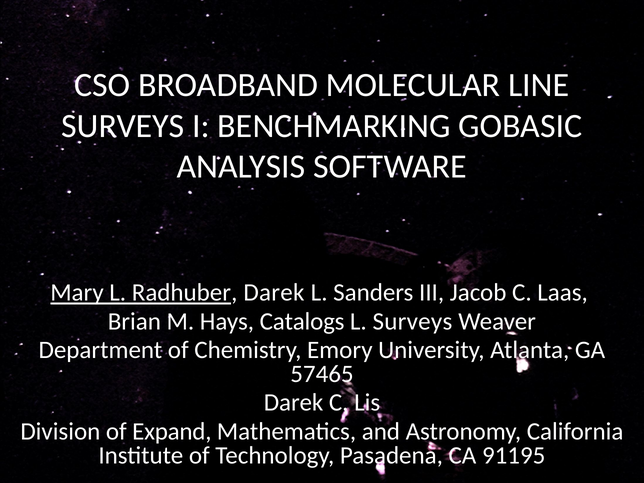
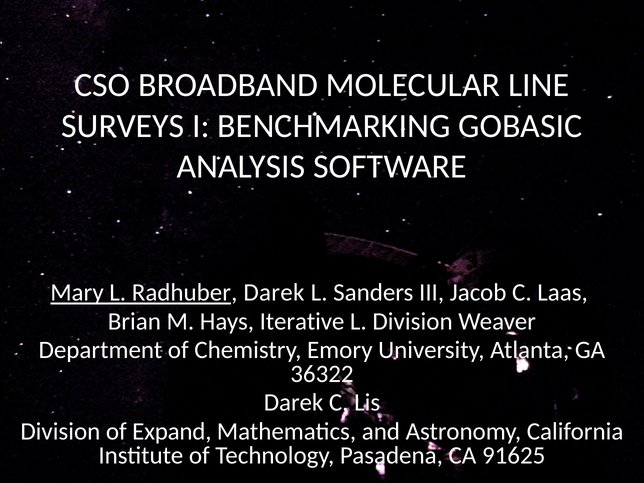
Catalogs: Catalogs -> Iterative
L Surveys: Surveys -> Division
57465: 57465 -> 36322
91195: 91195 -> 91625
